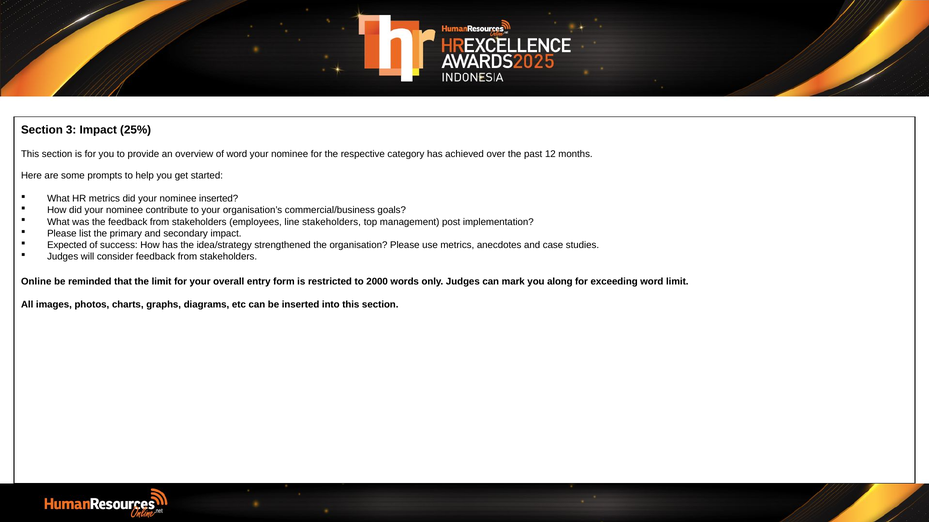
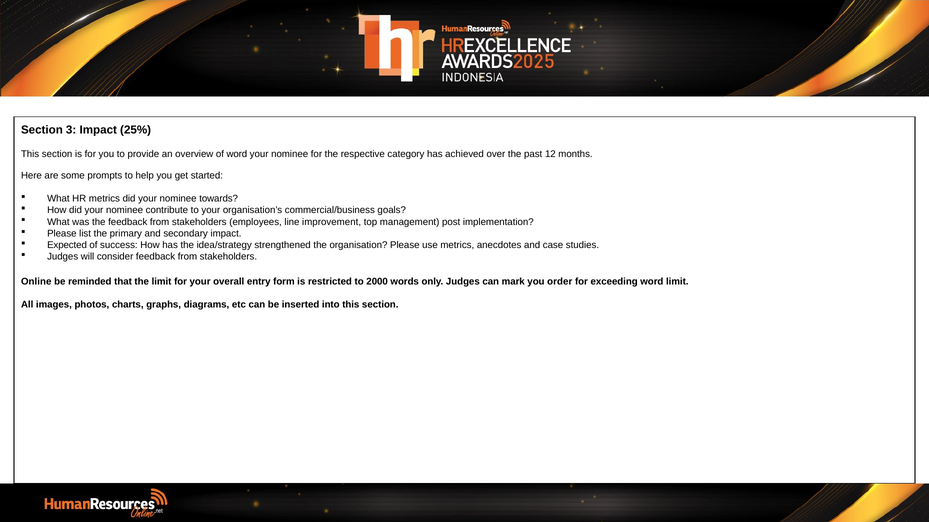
nominee inserted: inserted -> towards
line stakeholders: stakeholders -> improvement
along: along -> order
